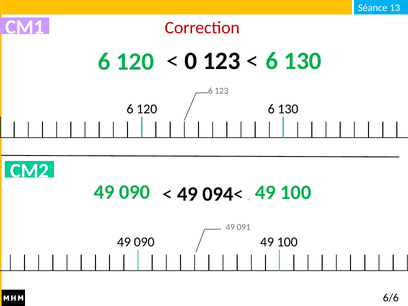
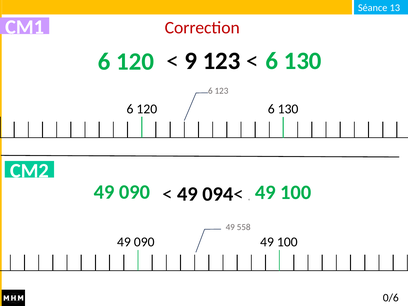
0: 0 -> 9
091: 091 -> 558
6/6: 6/6 -> 0/6
